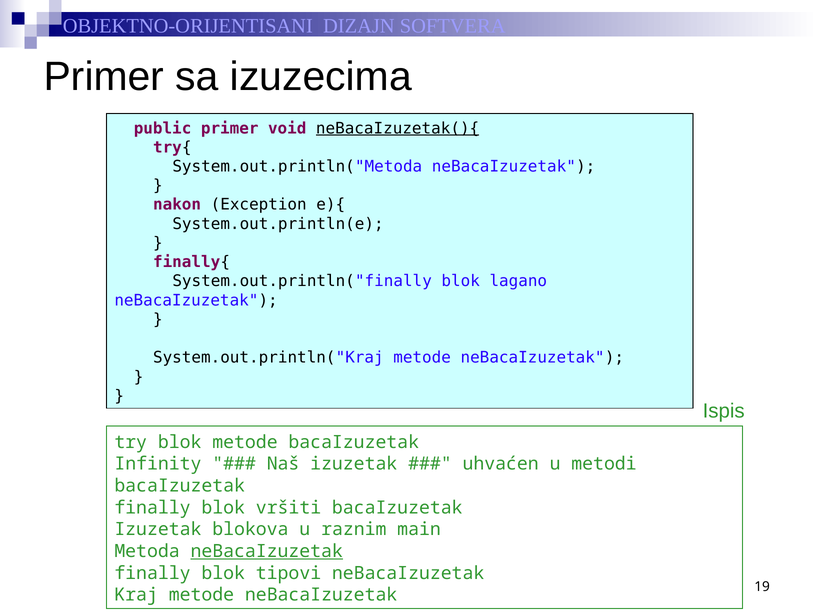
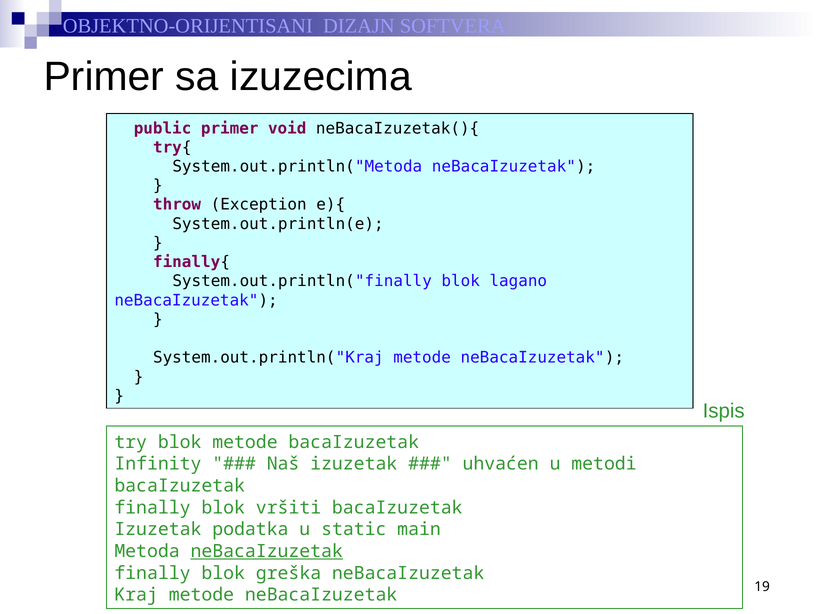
neBacaIzuzetak(){ underline: present -> none
nakon: nakon -> throw
blokova: blokova -> podatka
raznim: raznim -> static
tipovi: tipovi -> greška
